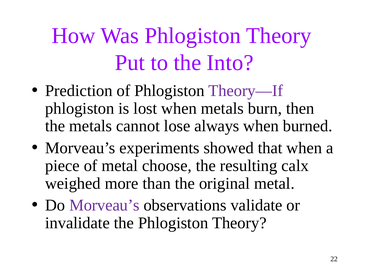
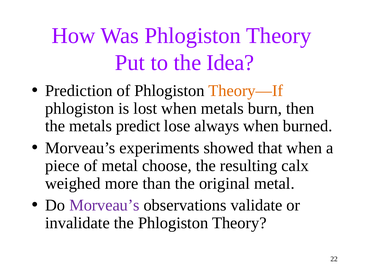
Into: Into -> Idea
Theory—If colour: purple -> orange
cannot: cannot -> predict
